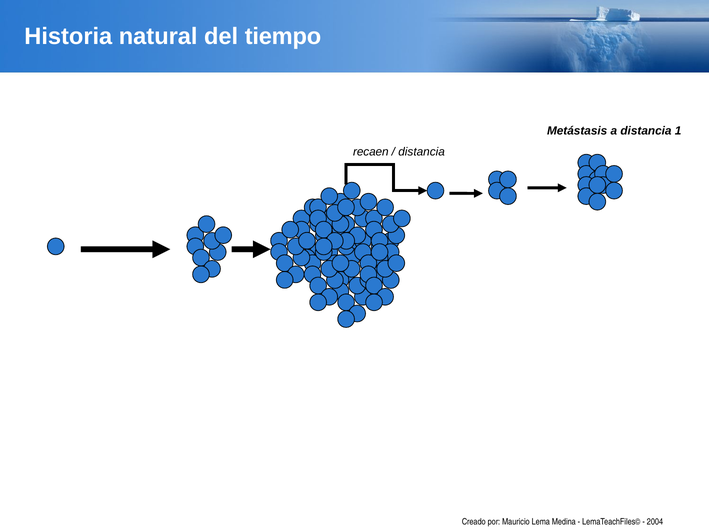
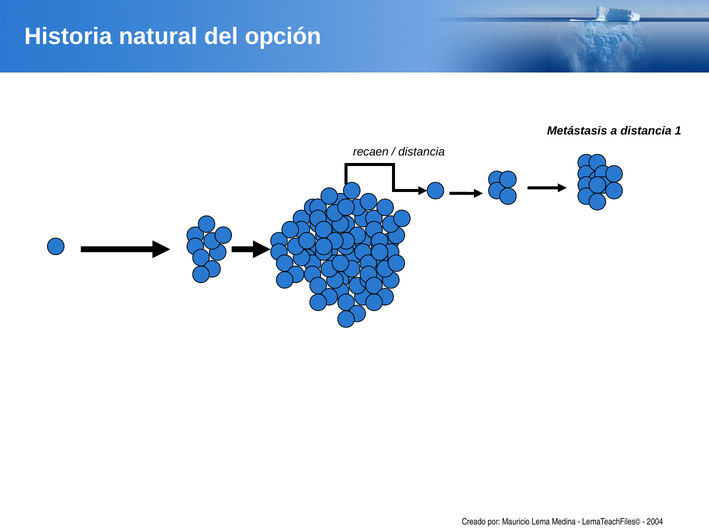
tiempo: tiempo -> opción
